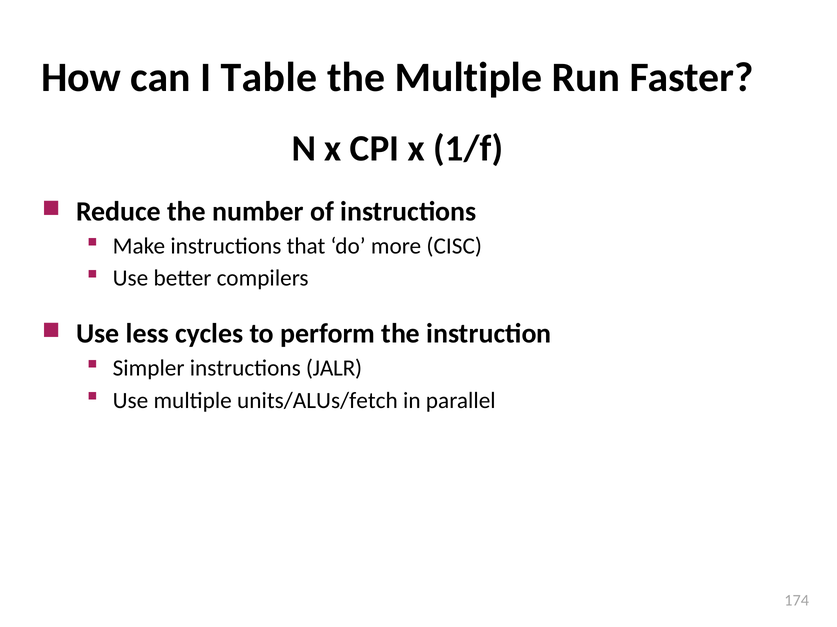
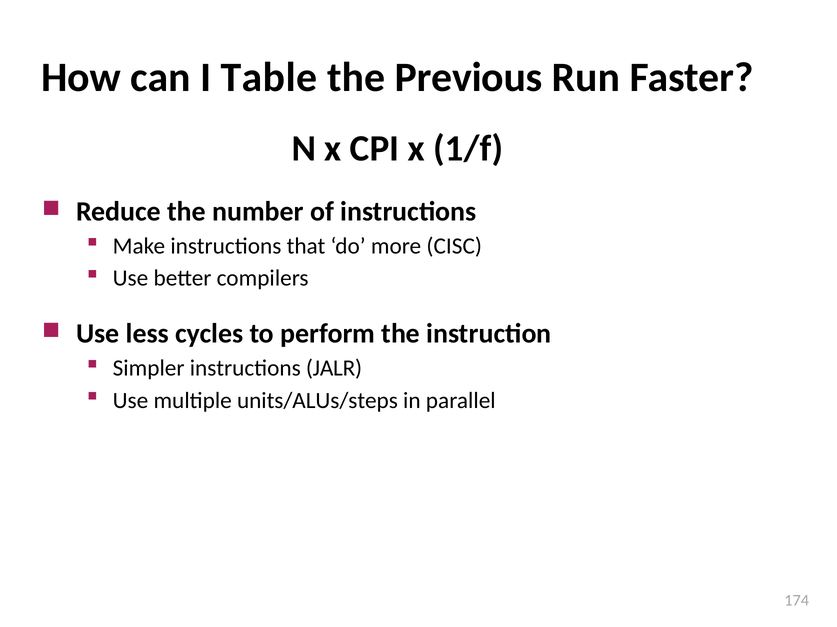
the Multiple: Multiple -> Previous
units/ALUs/fetch: units/ALUs/fetch -> units/ALUs/steps
